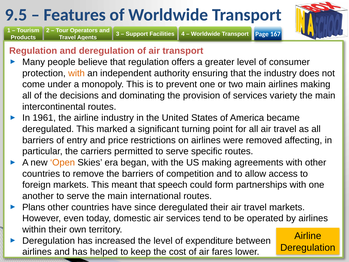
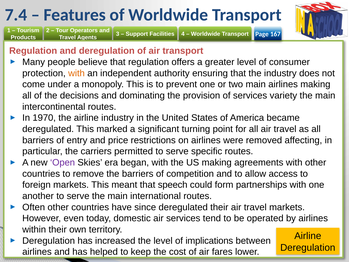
9.5: 9.5 -> 7.4
1961: 1961 -> 1970
Open colour: orange -> purple
Plans: Plans -> Often
expenditure: expenditure -> implications
